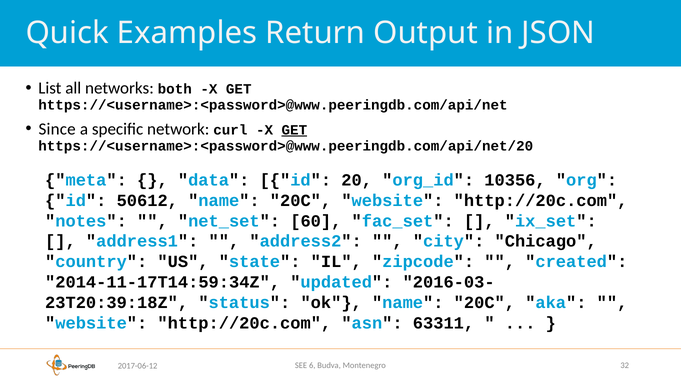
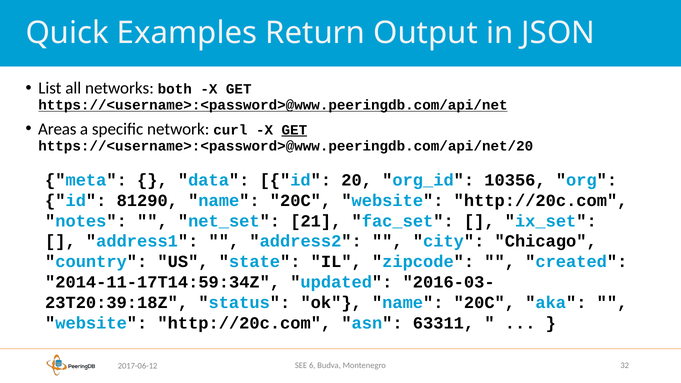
https://<username>:<password>@www.peeringdb.com/api/net underline: none -> present
Since: Since -> Areas
50612: 50612 -> 81290
60: 60 -> 21
